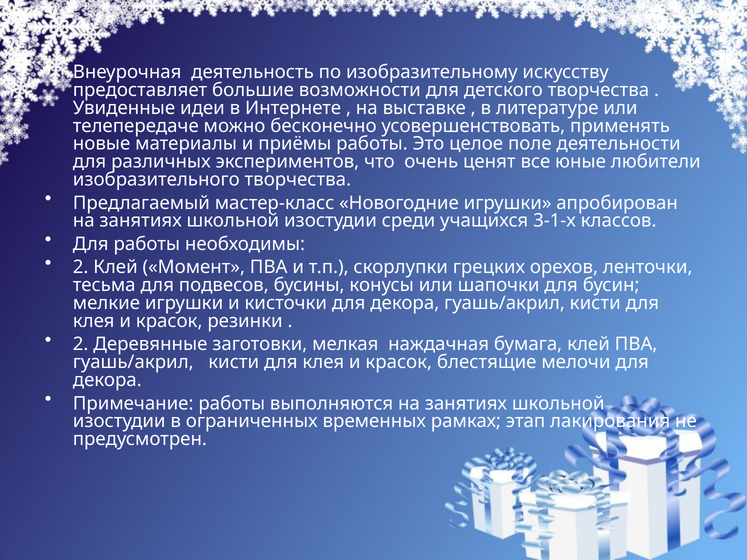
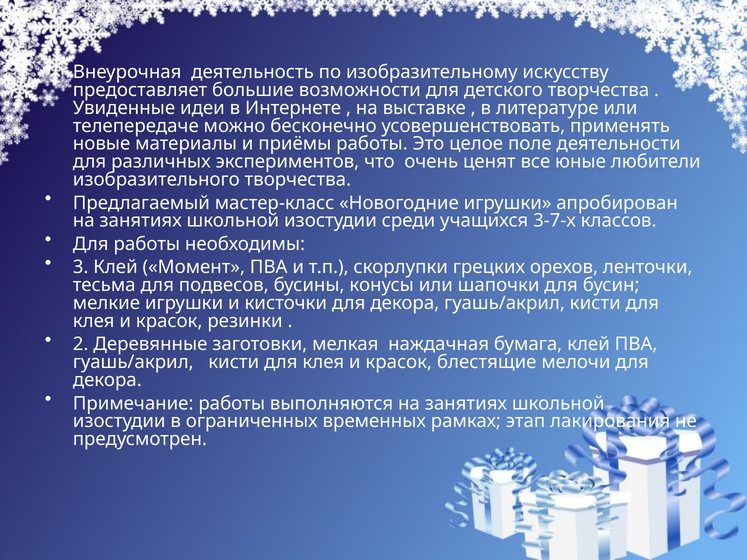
3-1-х: 3-1-х -> 3-7-х
2 at (81, 267): 2 -> 3
